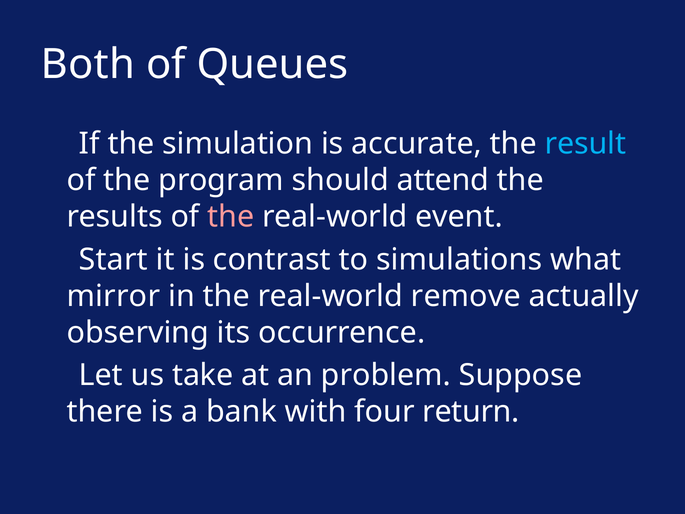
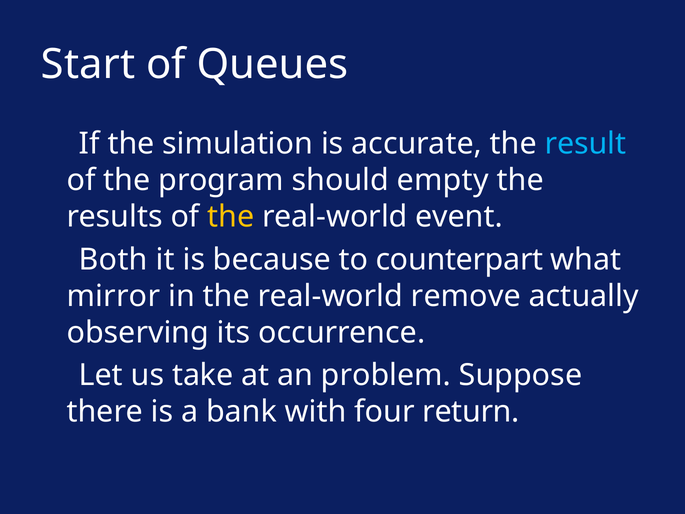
Both: Both -> Start
attend: attend -> empty
the at (231, 217) colour: pink -> yellow
Start: Start -> Both
contrast: contrast -> because
simulations: simulations -> counterpart
